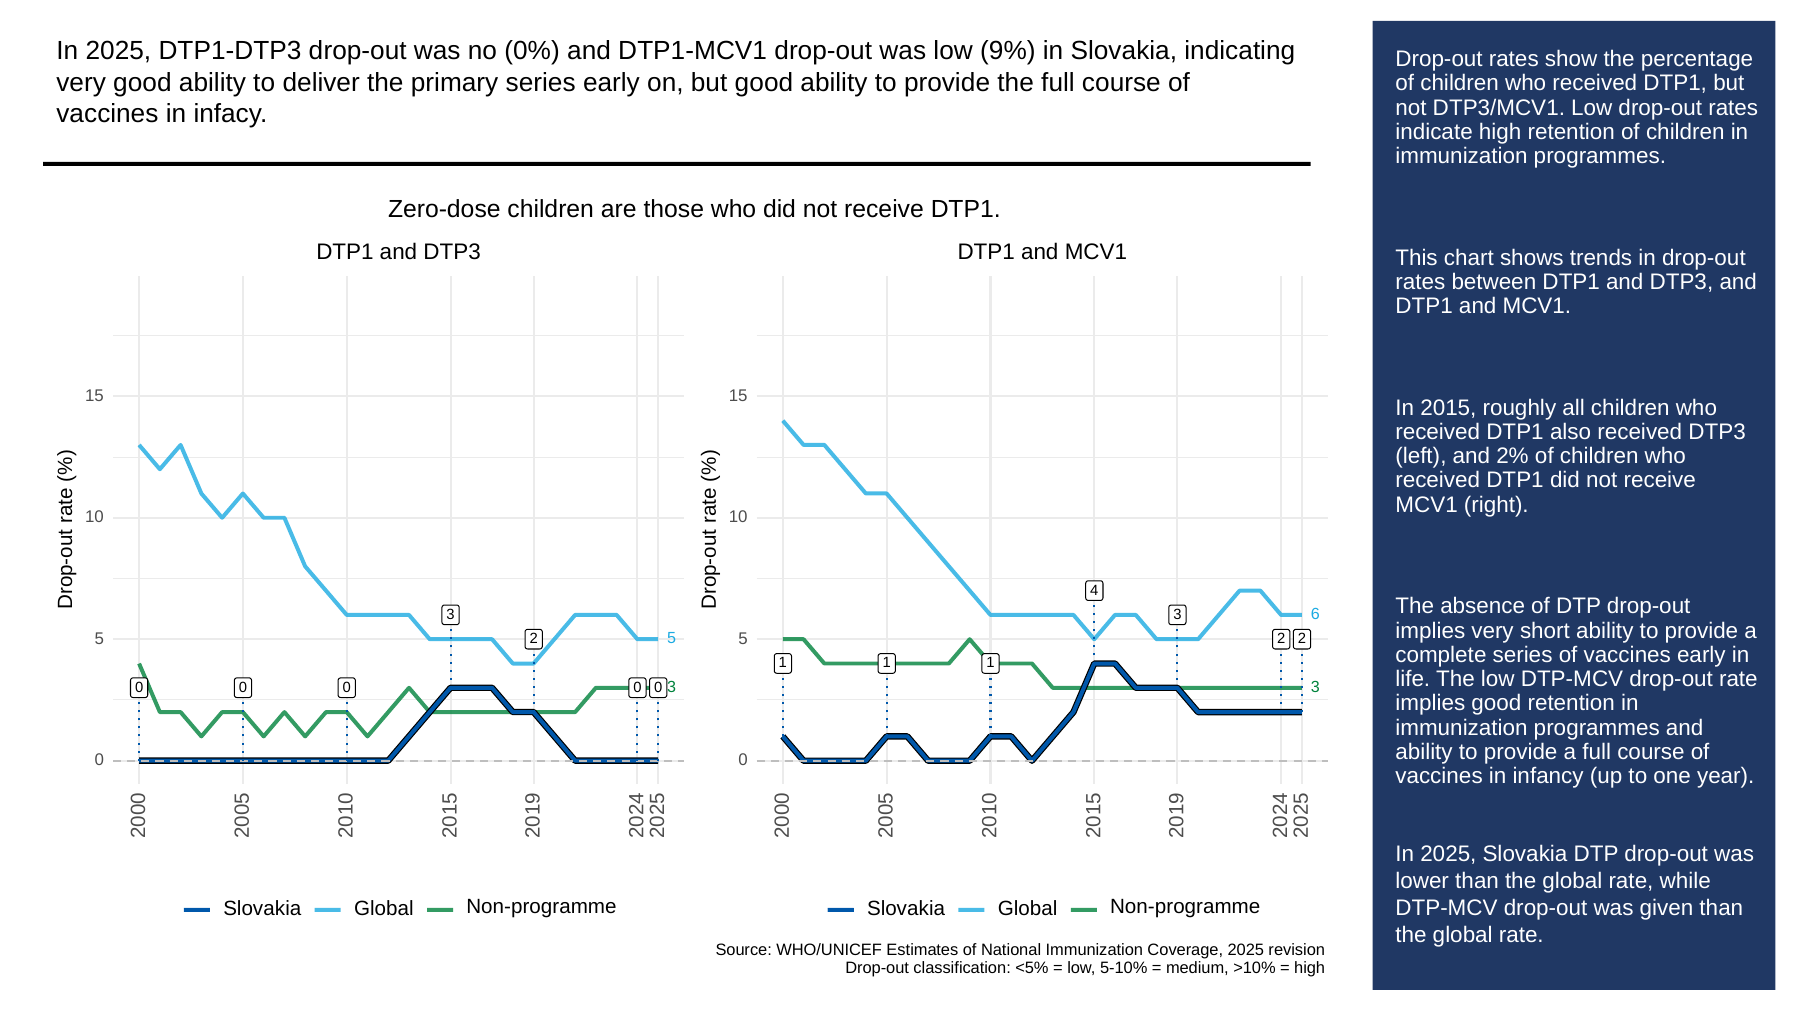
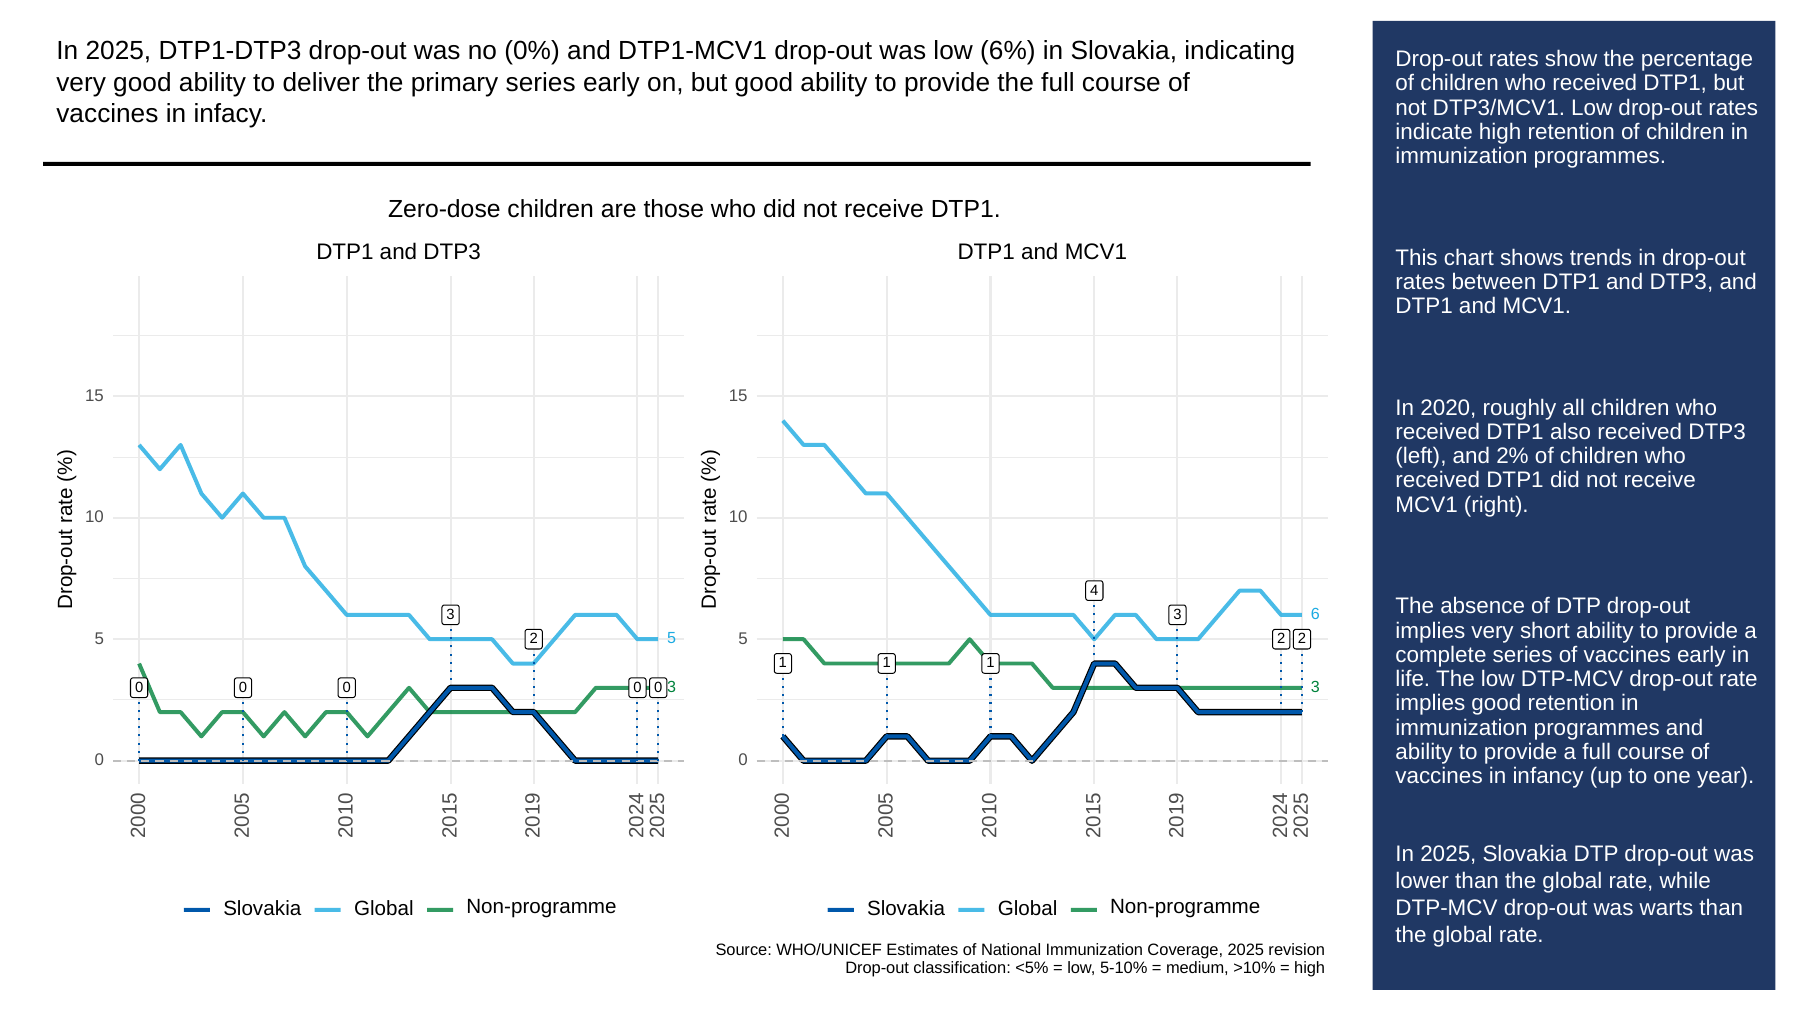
9%: 9% -> 6%
2015: 2015 -> 2020
given: given -> warts
